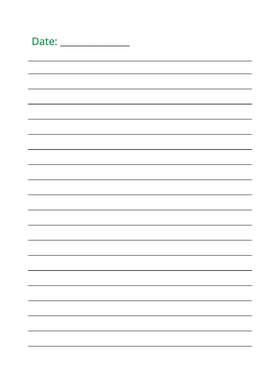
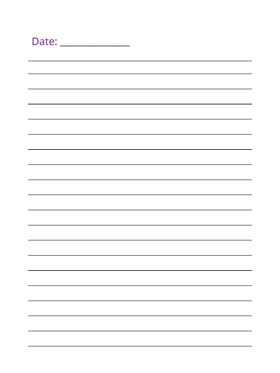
Date colour: green -> purple
